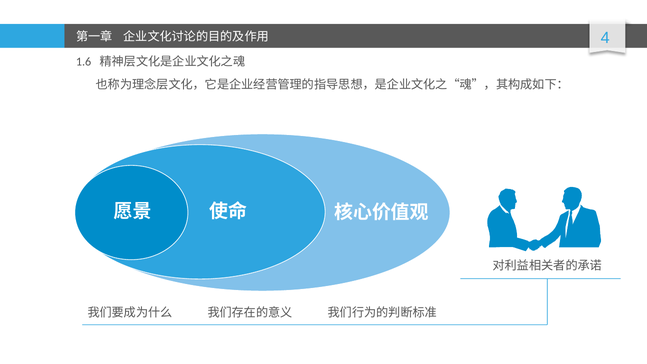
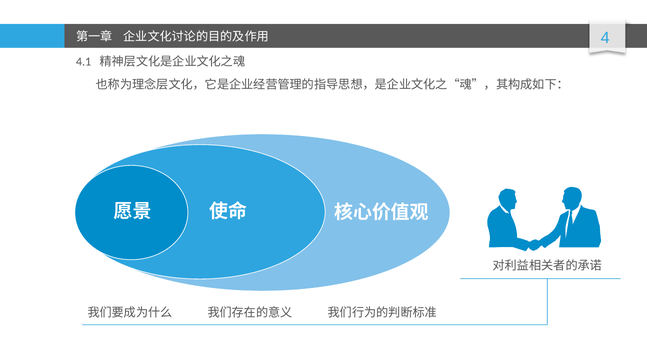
1.6: 1.6 -> 4.1
